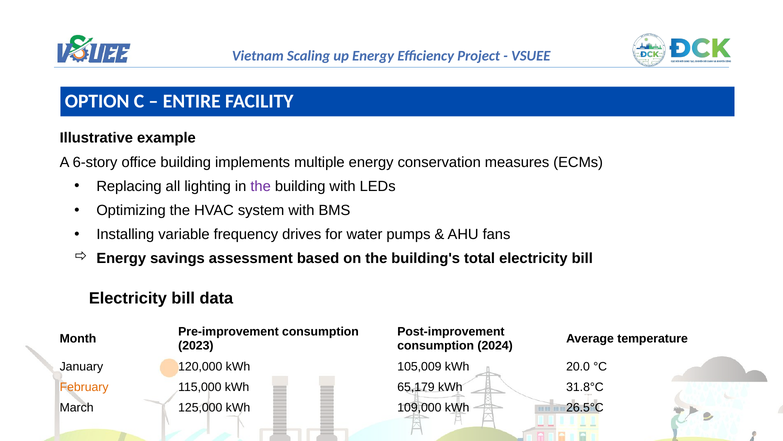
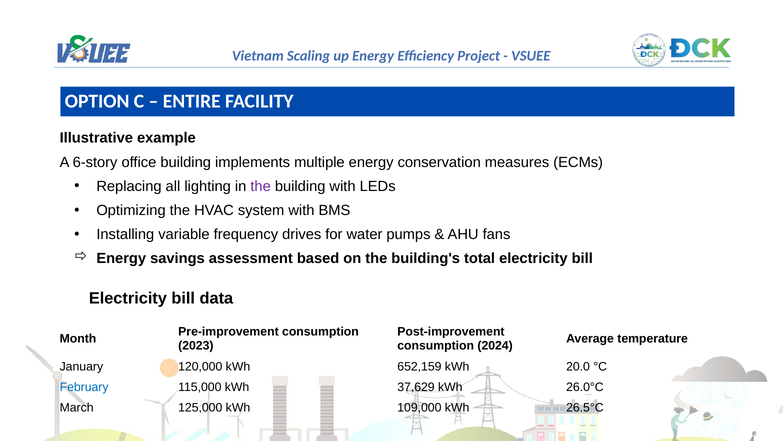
105,009: 105,009 -> 652,159
February colour: orange -> blue
65,179: 65,179 -> 37,629
31.8°C: 31.8°C -> 26.0°C
